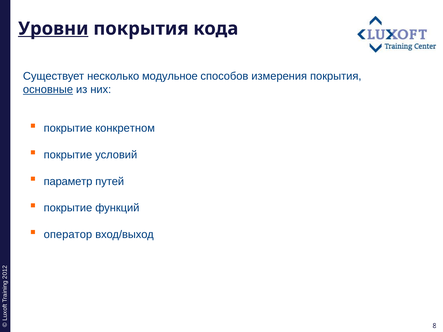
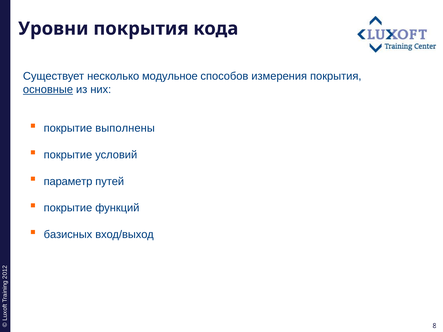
Уровни underline: present -> none
конкретном: конкретном -> выполнены
оператор: оператор -> базисных
